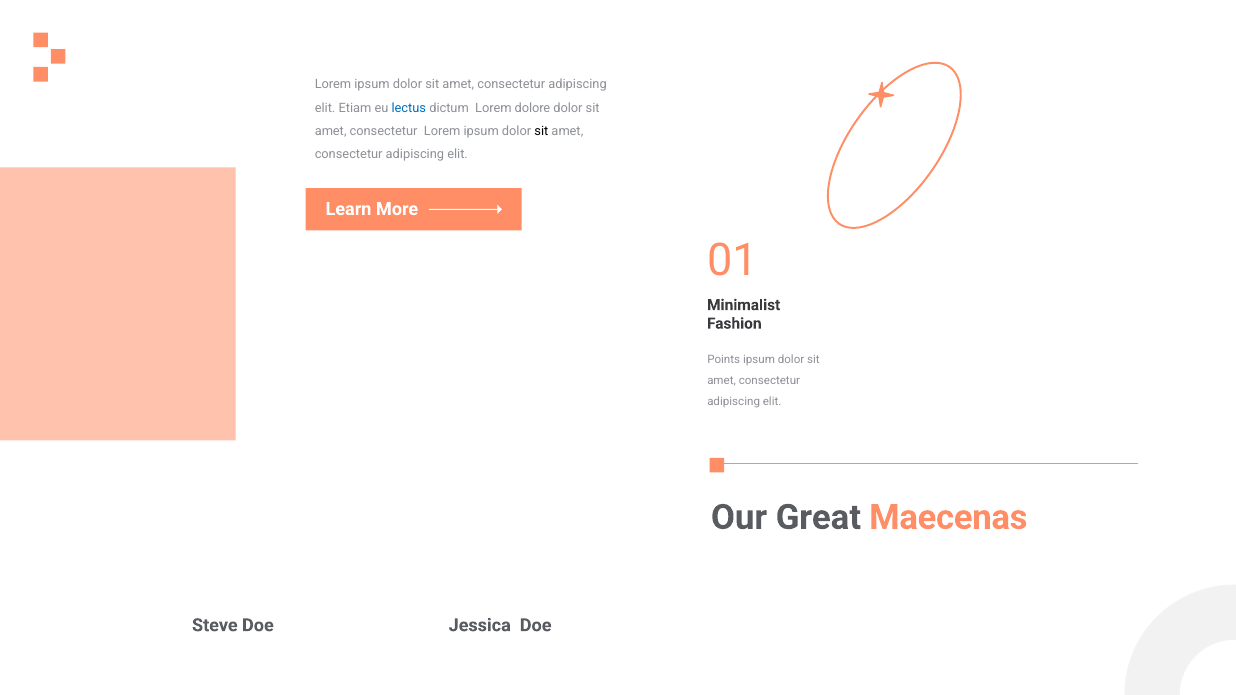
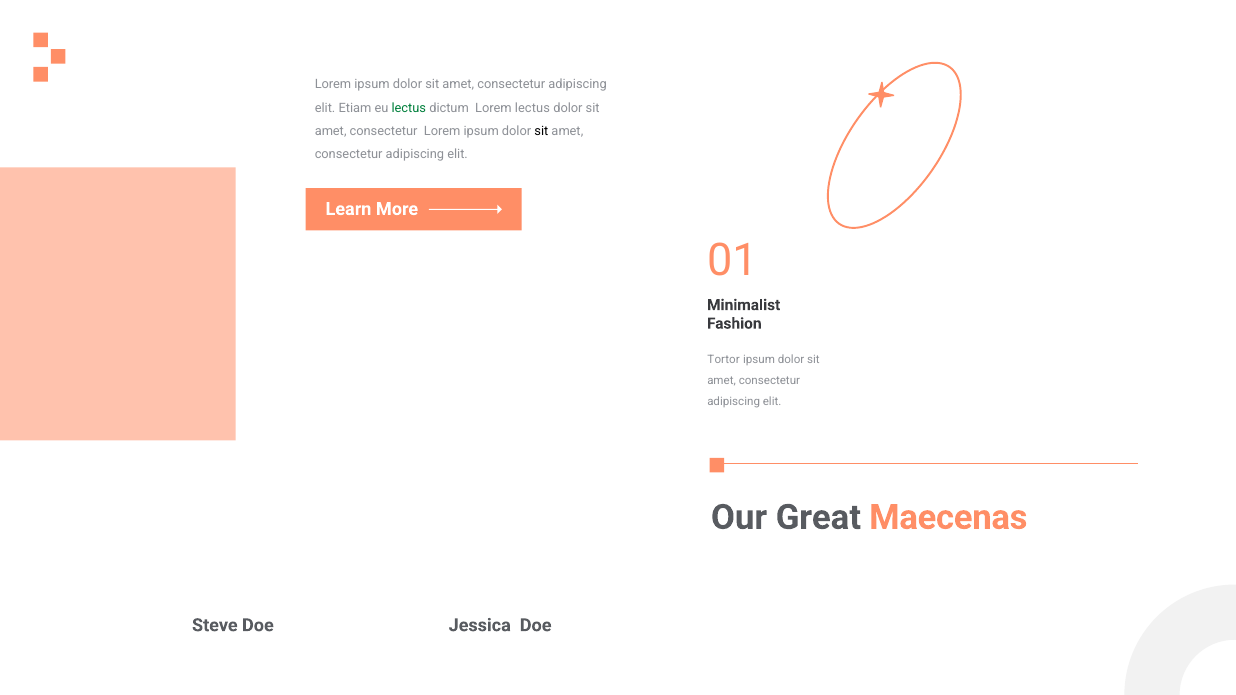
lectus at (409, 108) colour: blue -> green
Lorem dolore: dolore -> lectus
Points: Points -> Tortor
